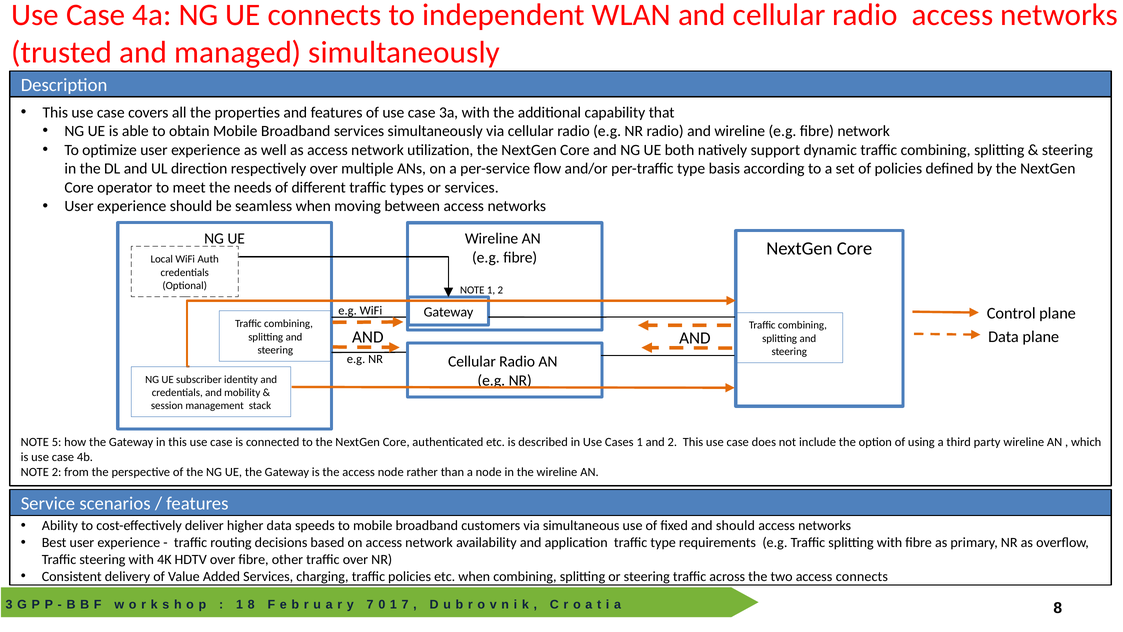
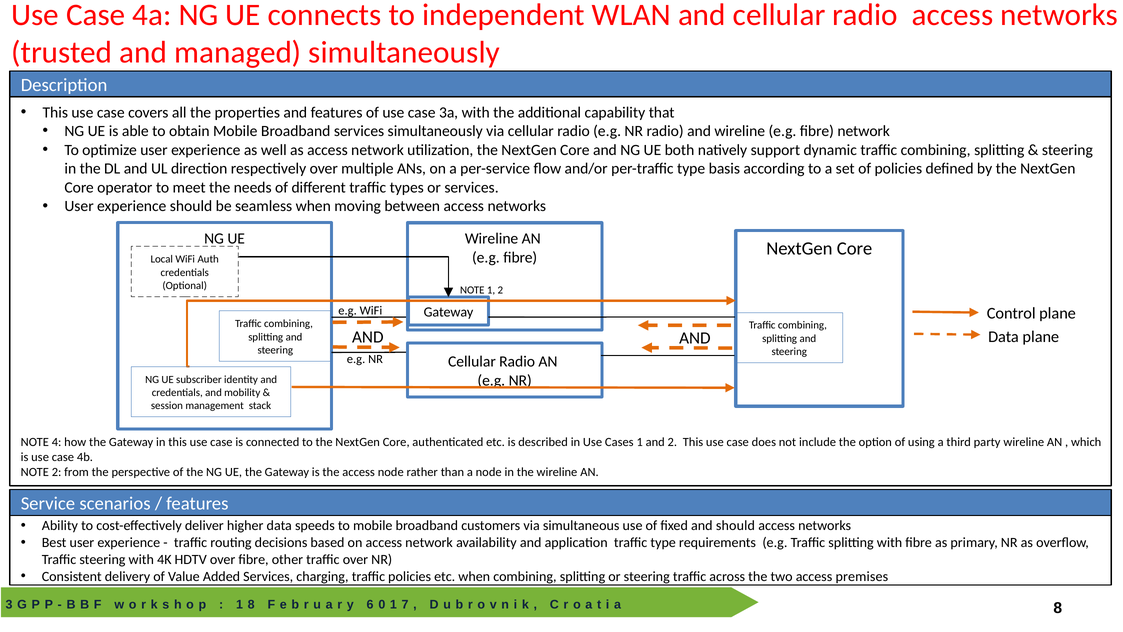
5: 5 -> 4
access connects: connects -> premises
7 at (370, 604): 7 -> 6
